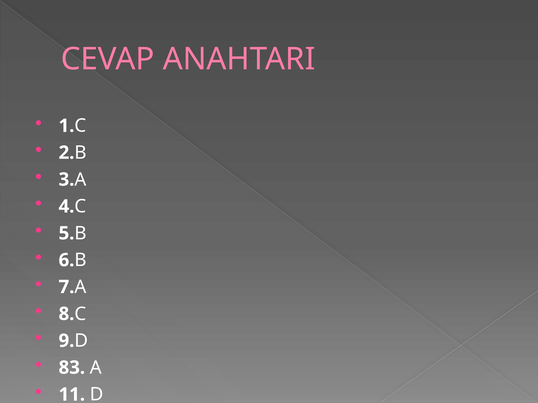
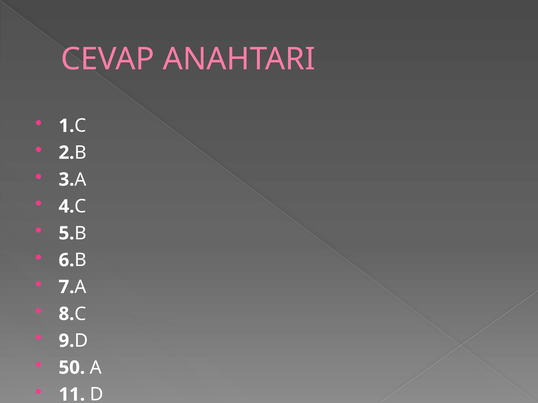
83: 83 -> 50
